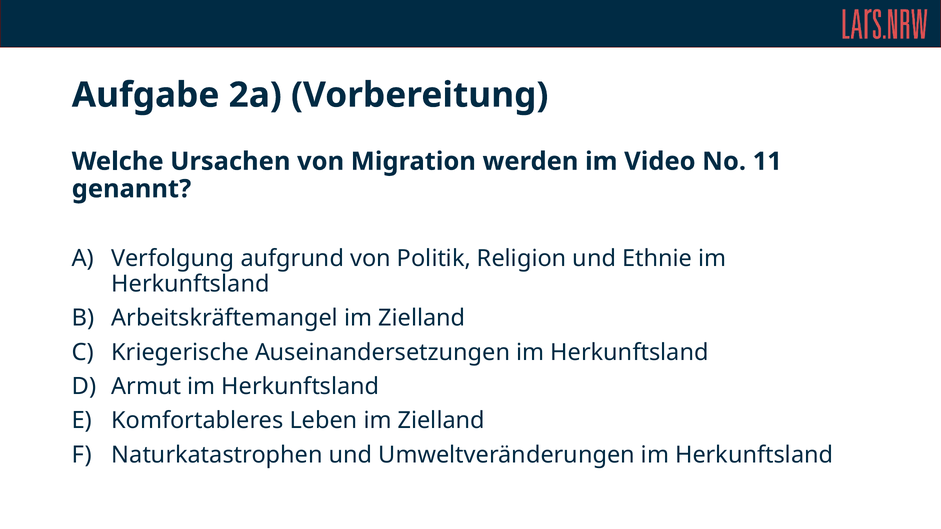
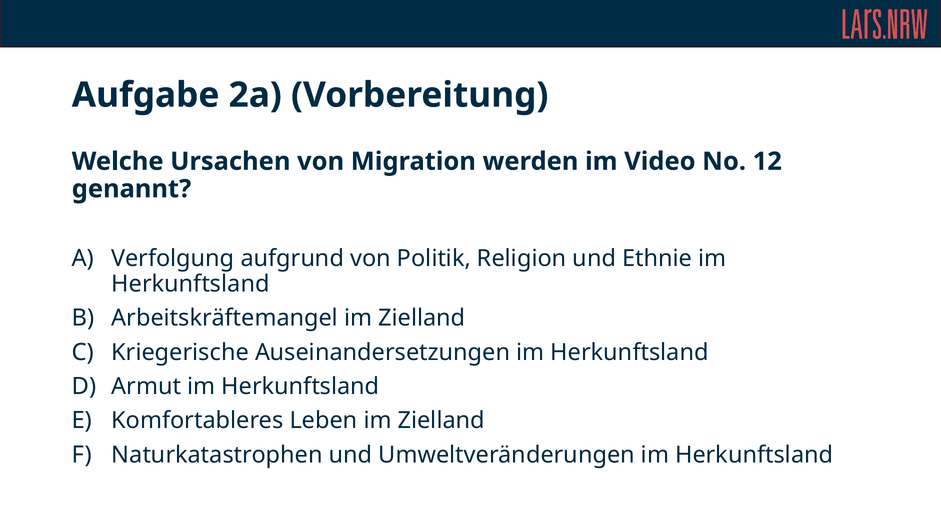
11: 11 -> 12
